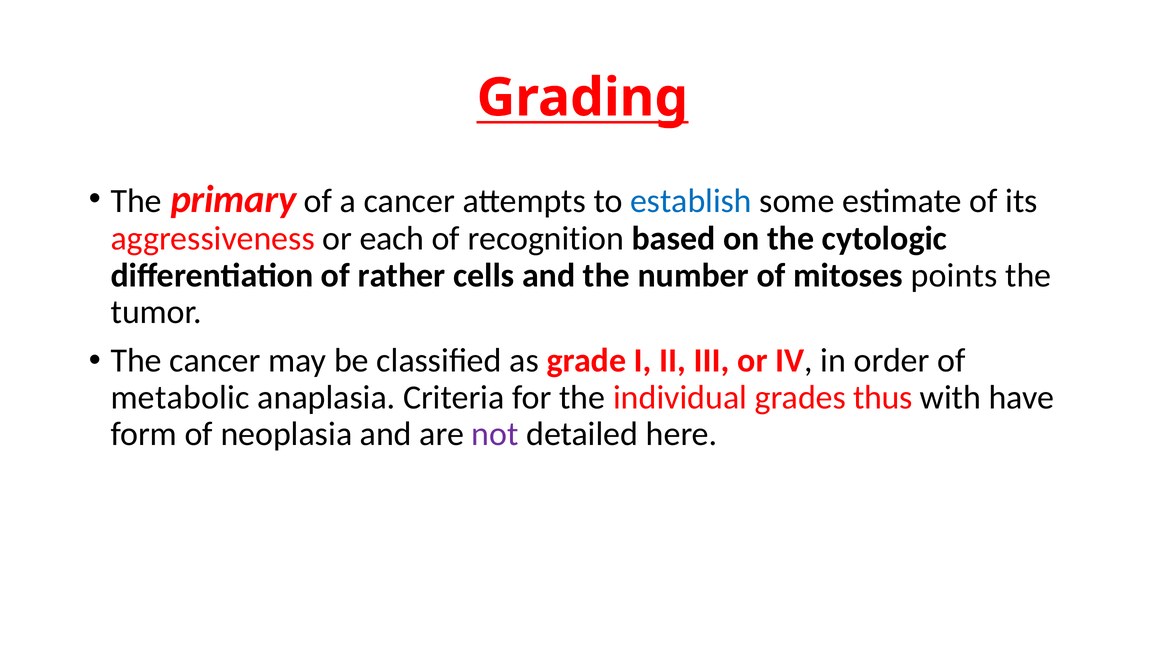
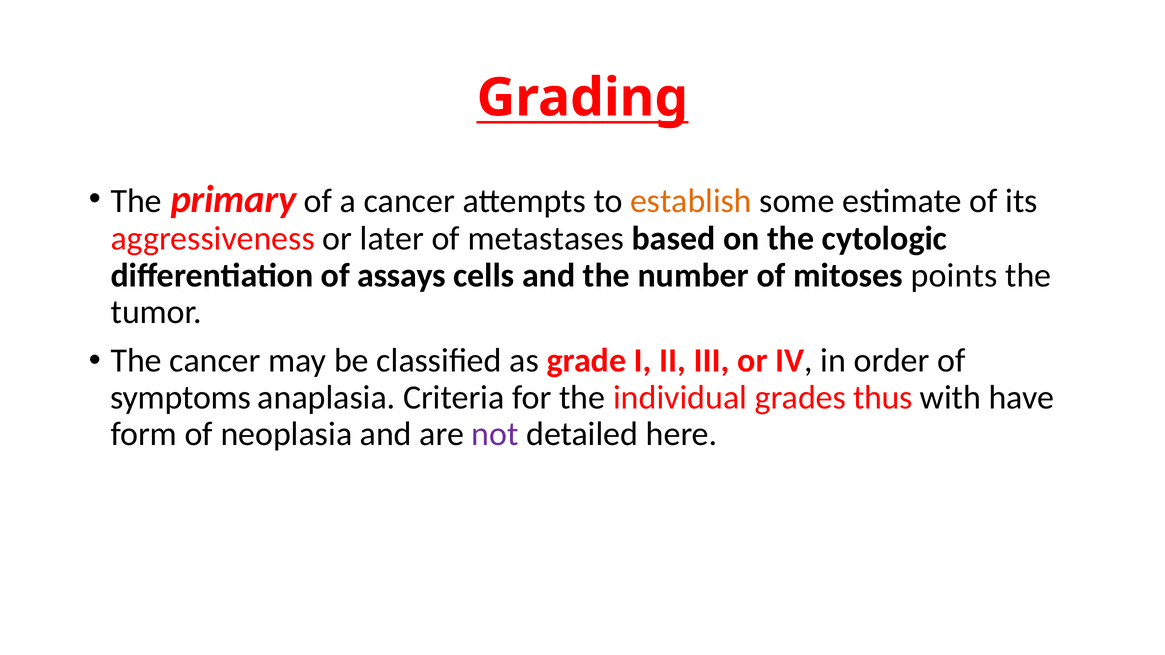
establish colour: blue -> orange
each: each -> later
recognition: recognition -> metastases
rather: rather -> assays
metabolic: metabolic -> symptoms
